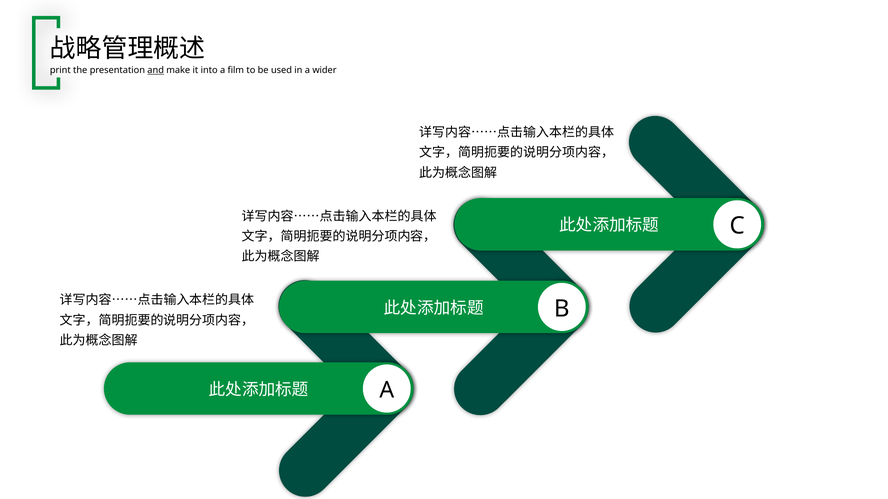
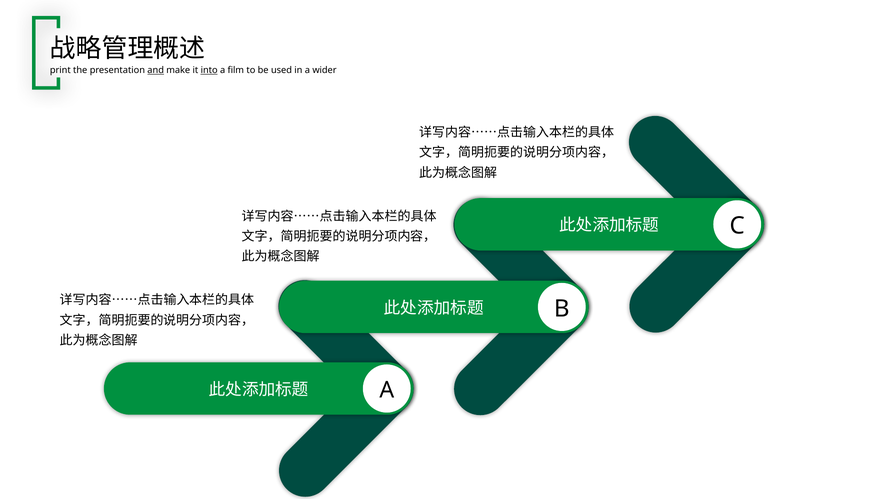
into underline: none -> present
